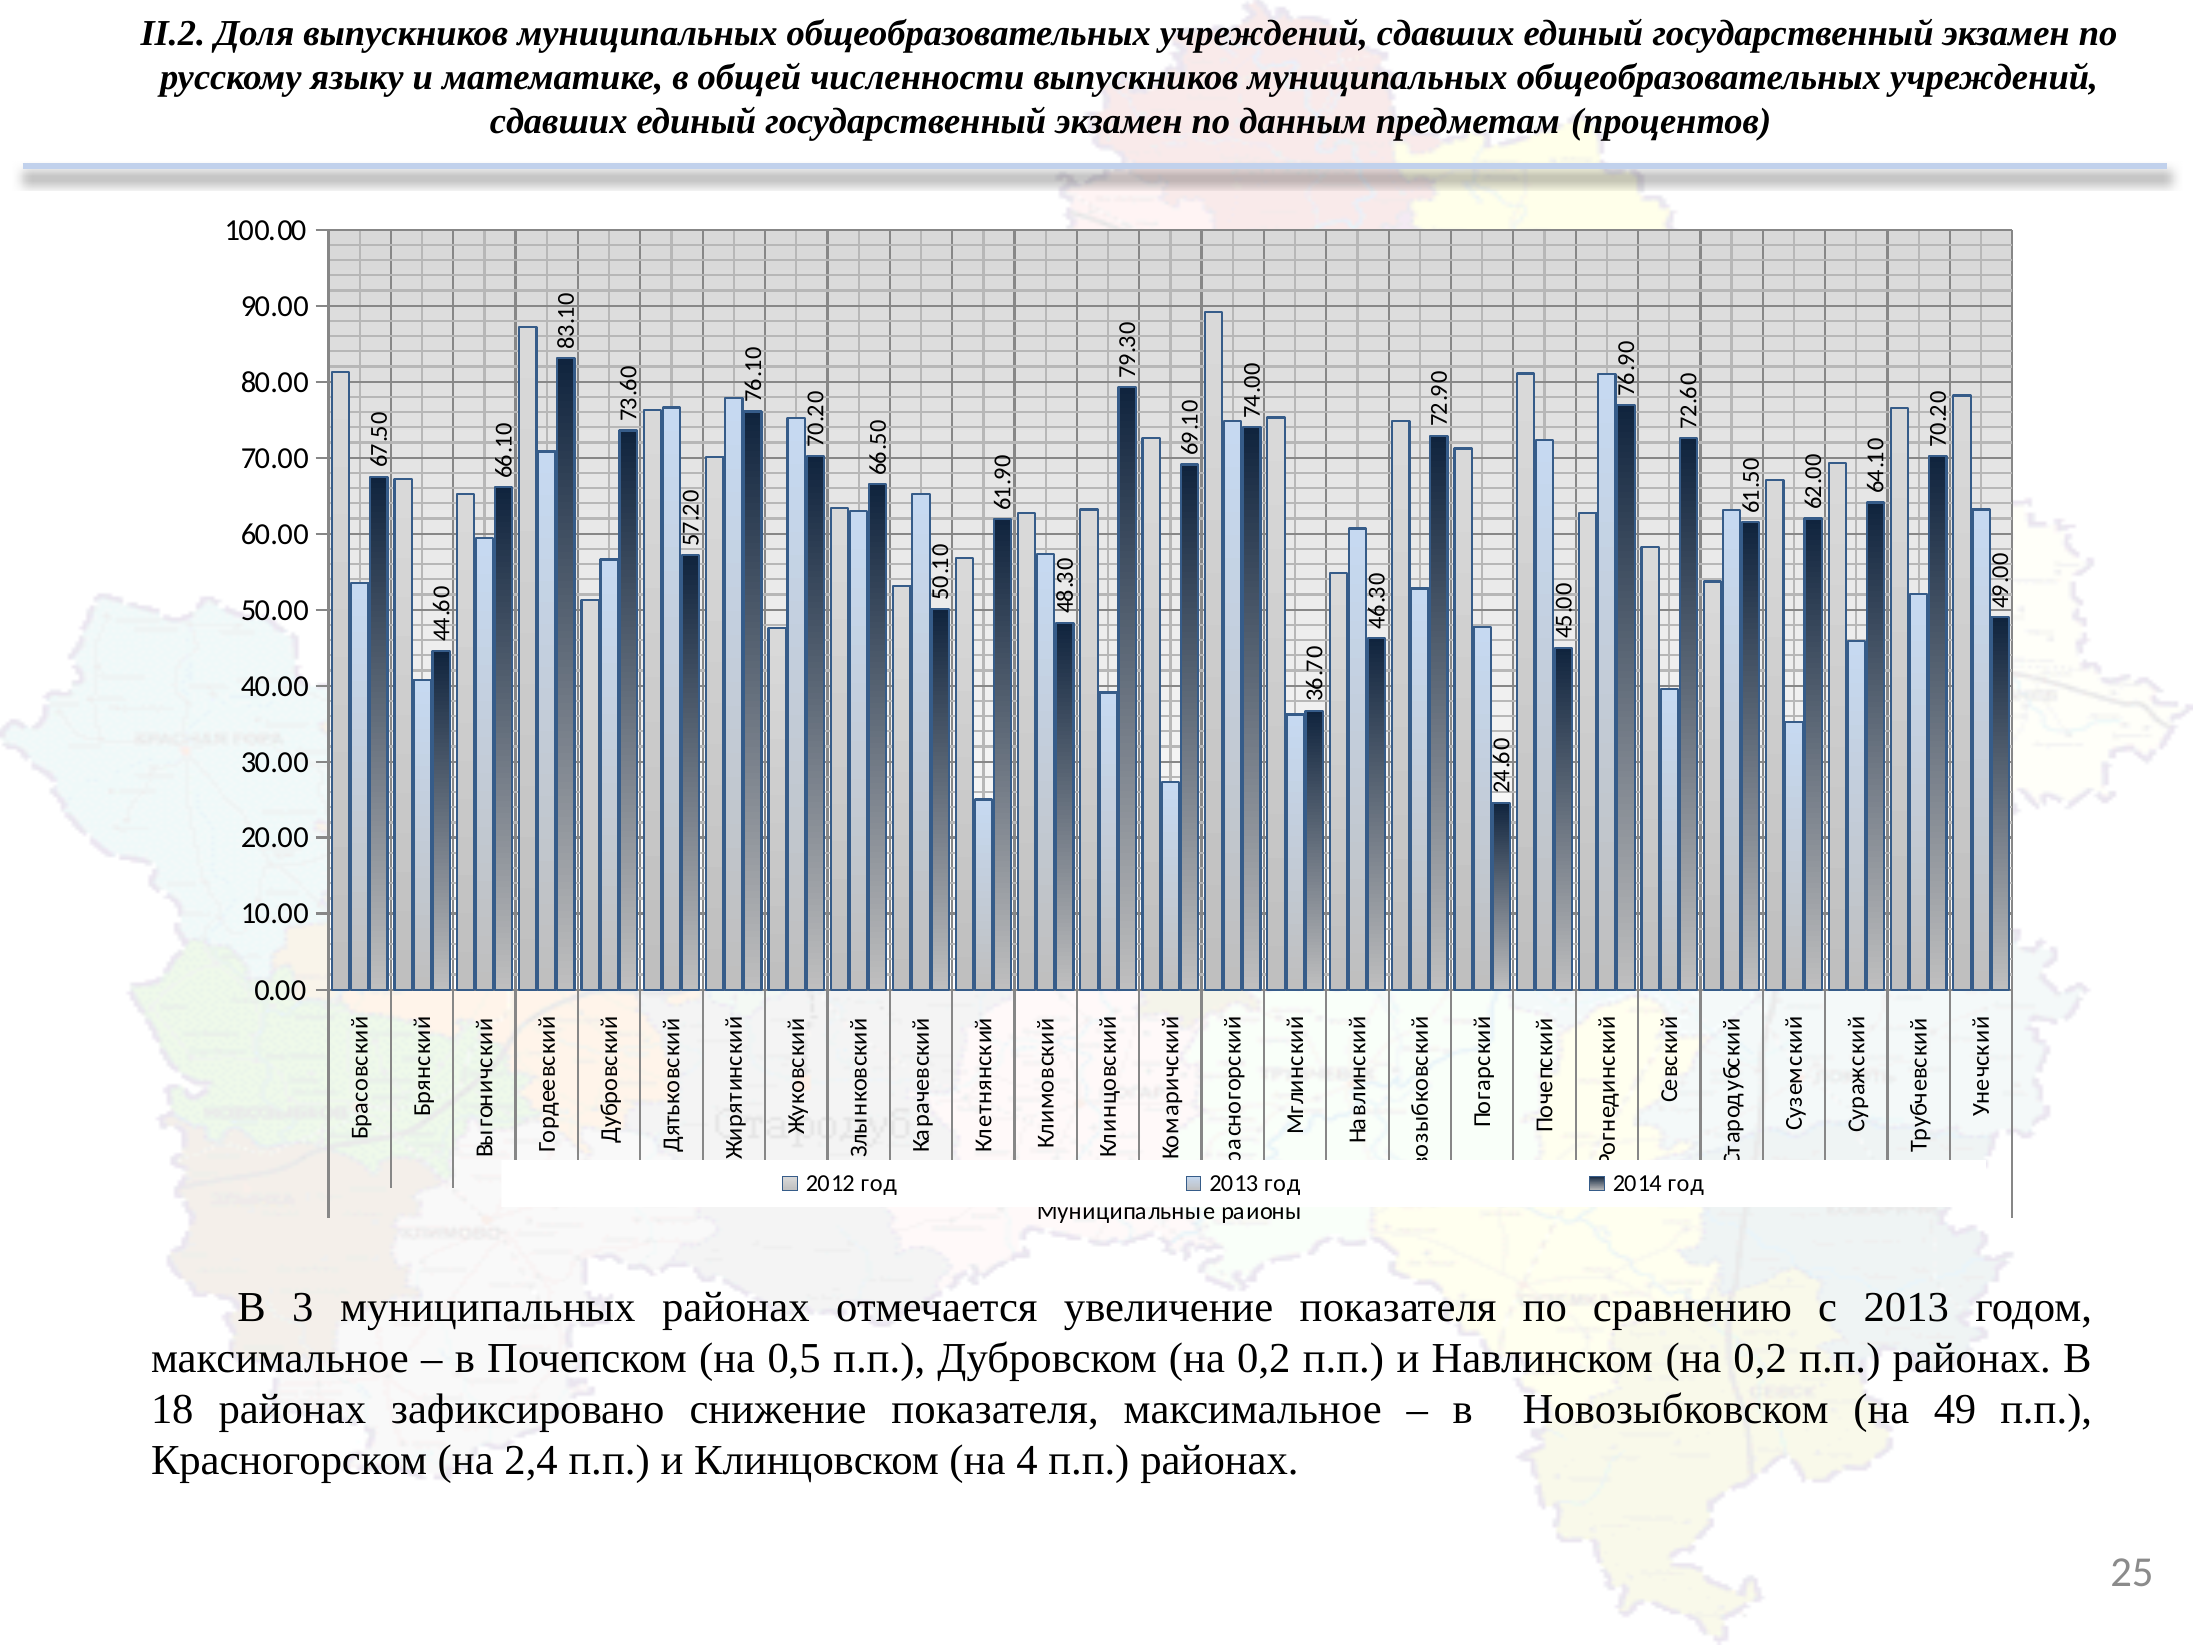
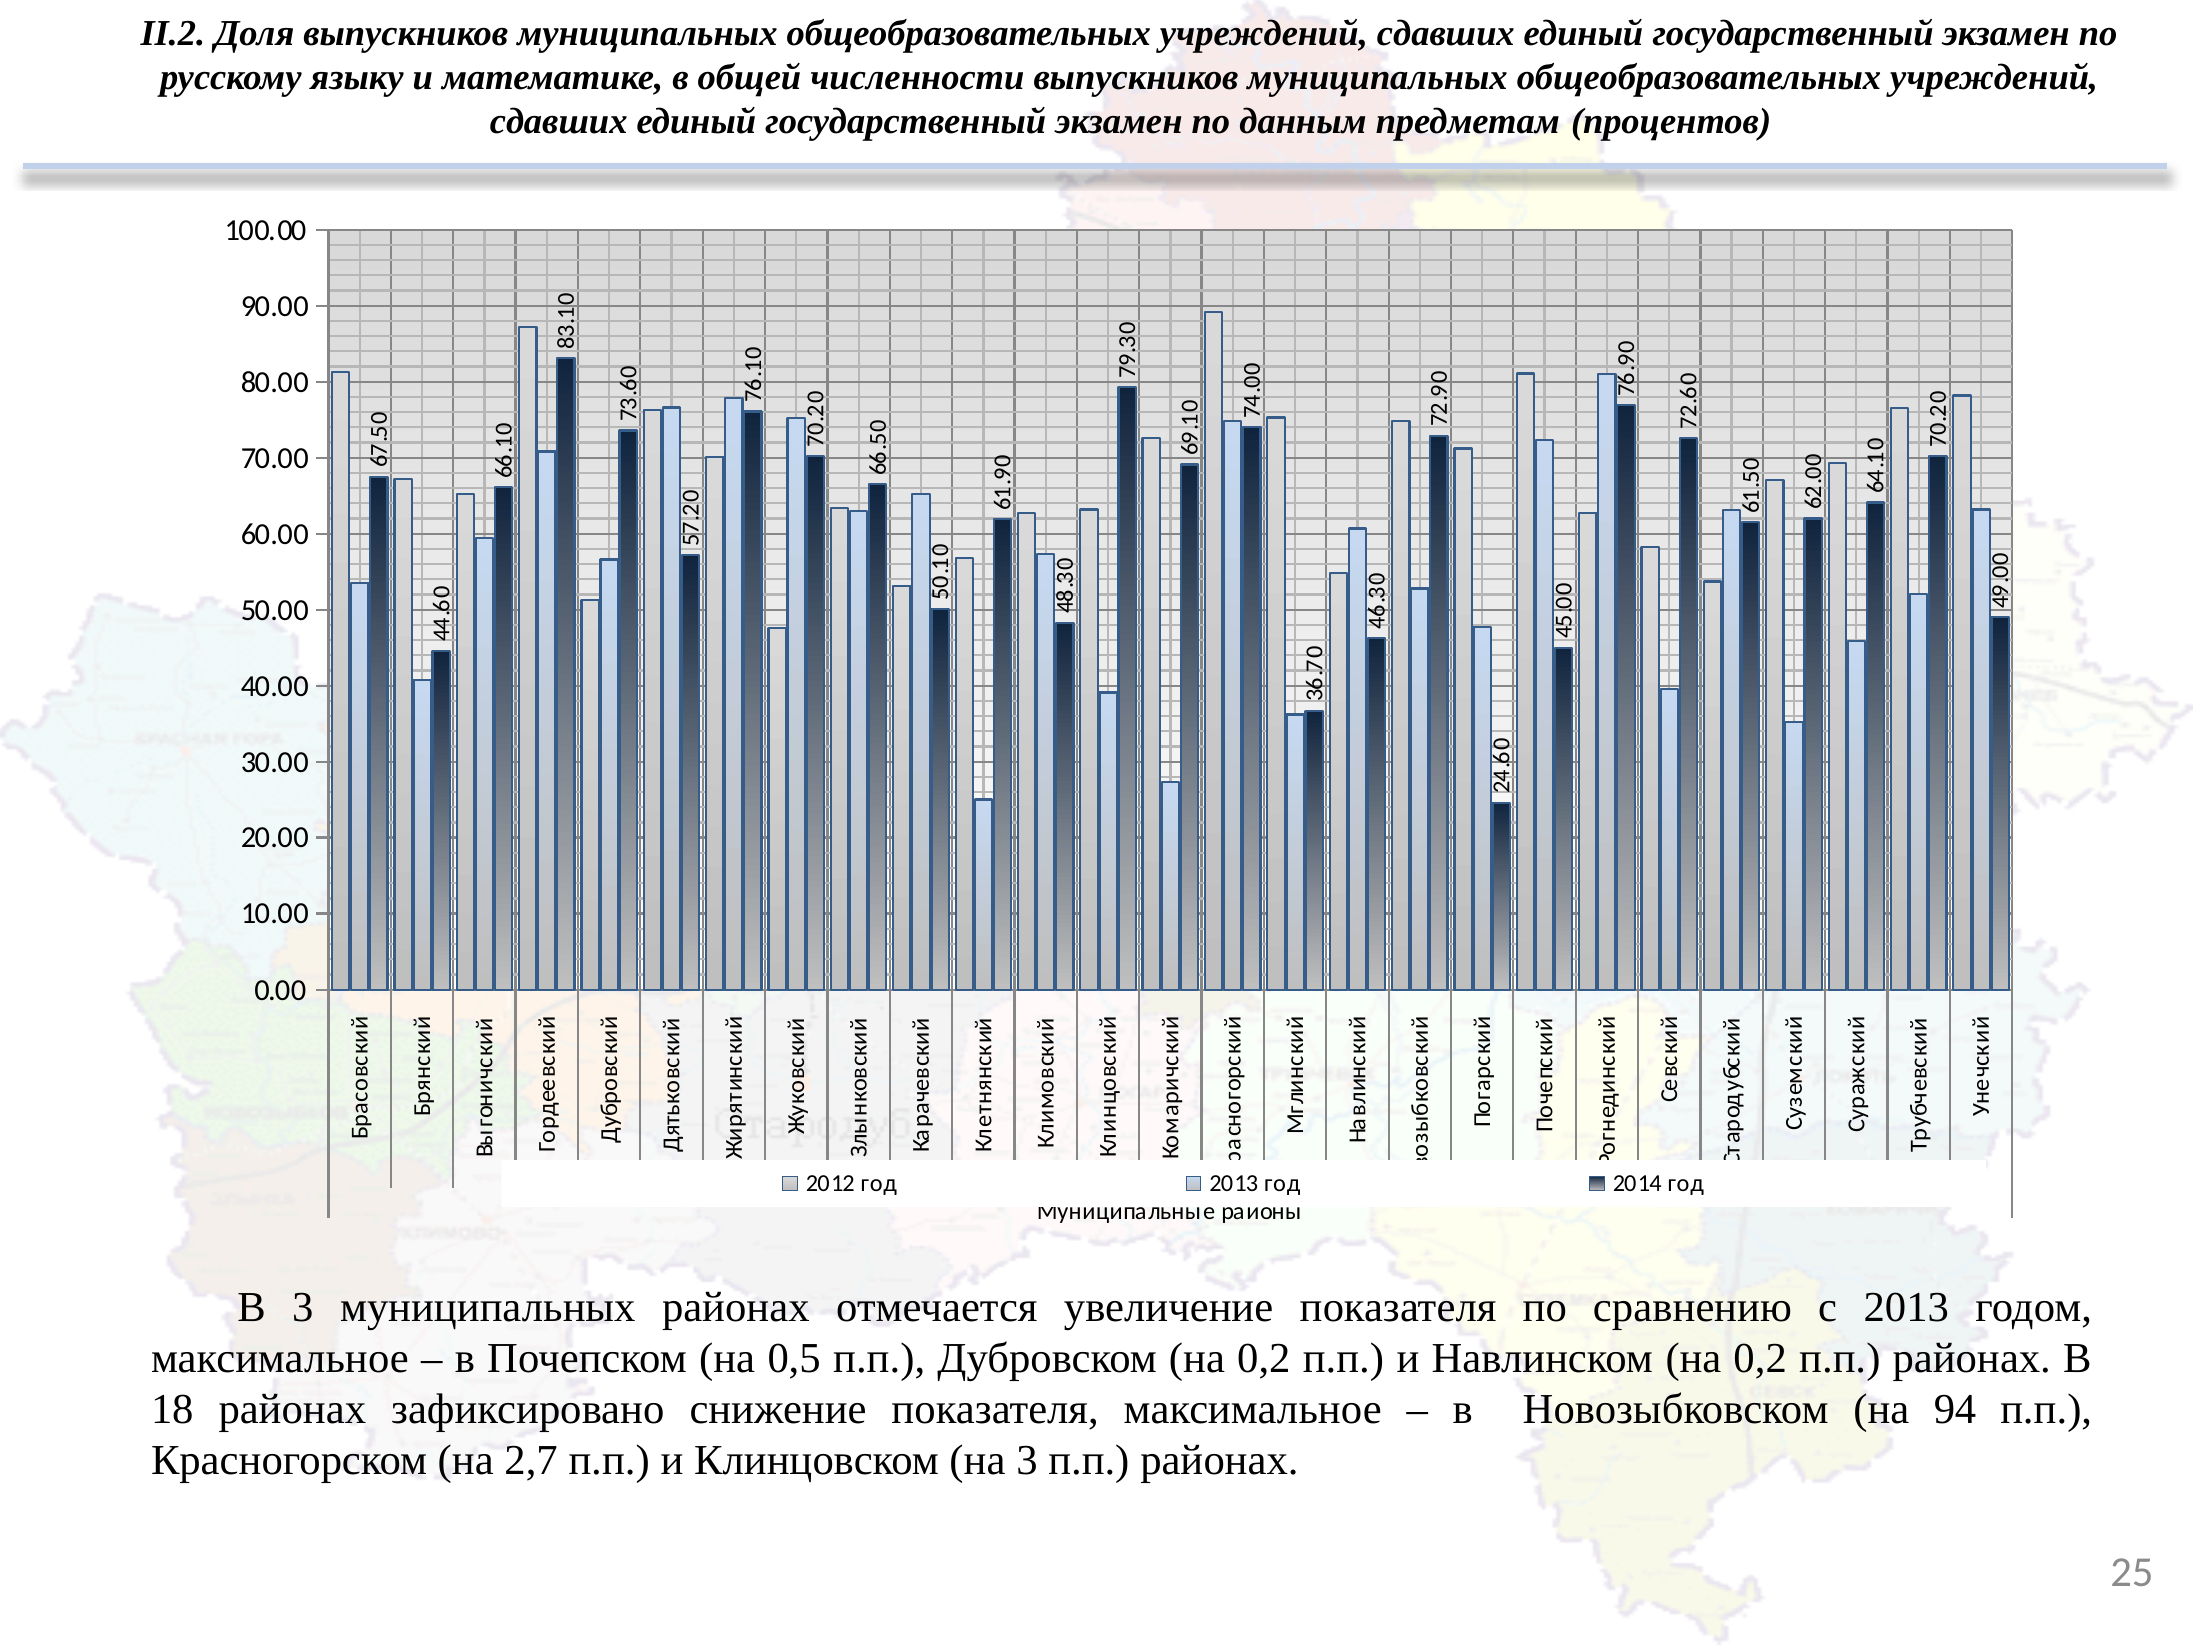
49: 49 -> 94
2,4: 2,4 -> 2,7
на 4: 4 -> 3
